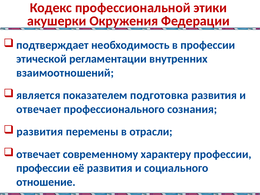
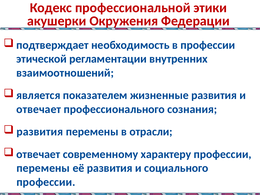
подготовка: подготовка -> жизненные
профессии at (43, 168): профессии -> перемены
отношение at (46, 182): отношение -> профессии
